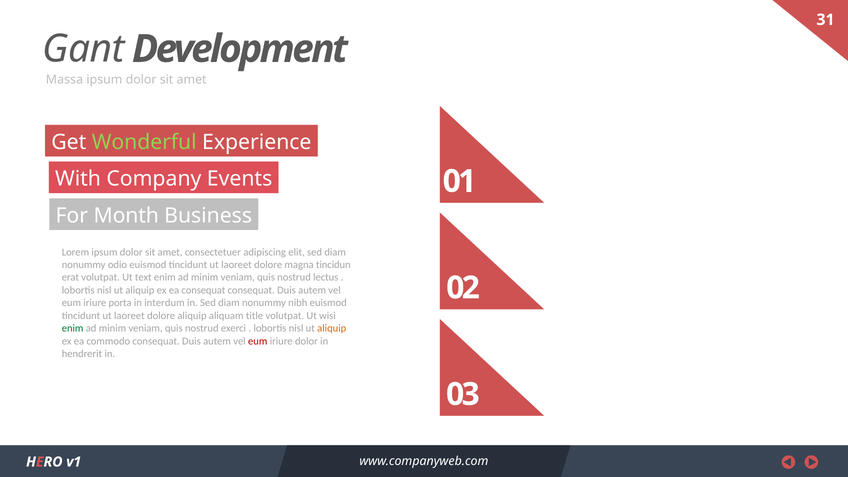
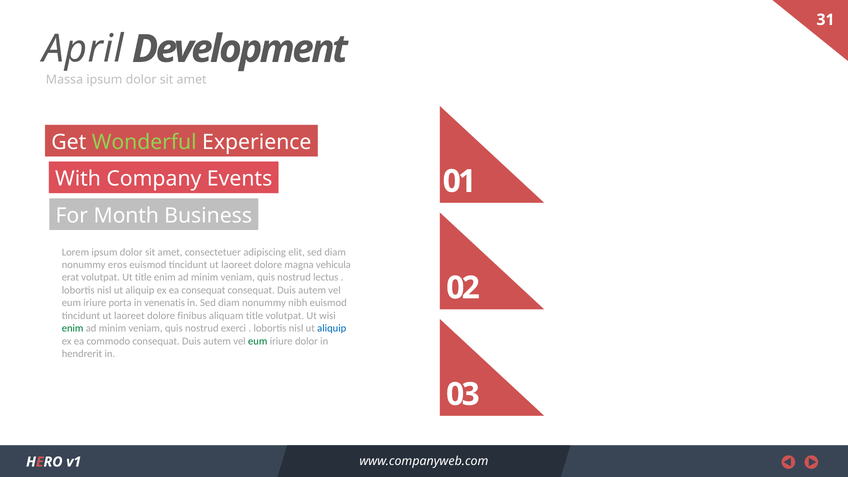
Gant: Gant -> April
odio: odio -> eros
tincidun: tincidun -> vehicula
Ut text: text -> title
interdum: interdum -> venenatis
dolore aliquip: aliquip -> finibus
aliquip at (332, 328) colour: orange -> blue
eum at (258, 341) colour: red -> green
